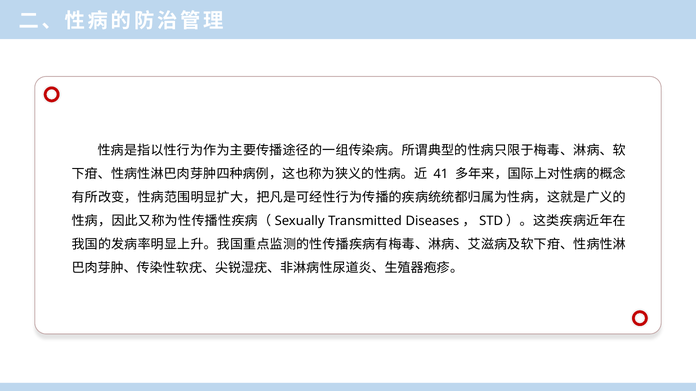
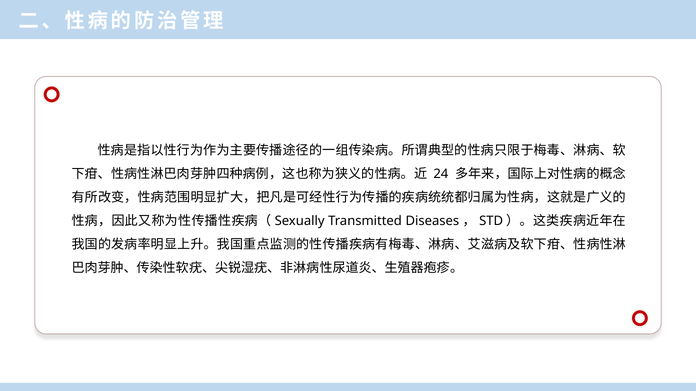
41: 41 -> 24
